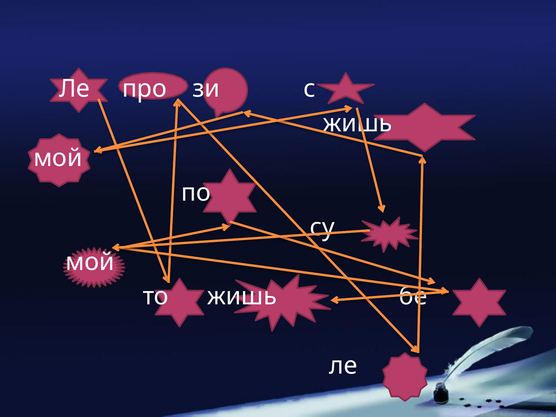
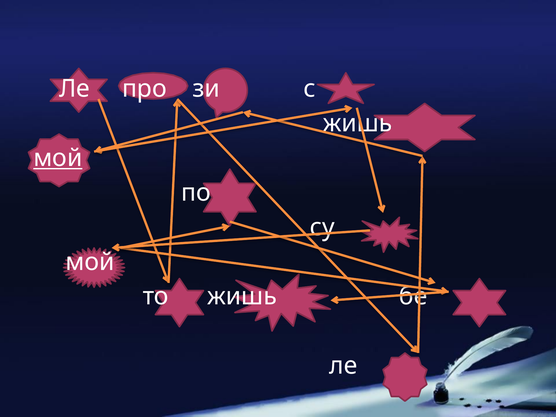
мой at (58, 158) underline: none -> present
